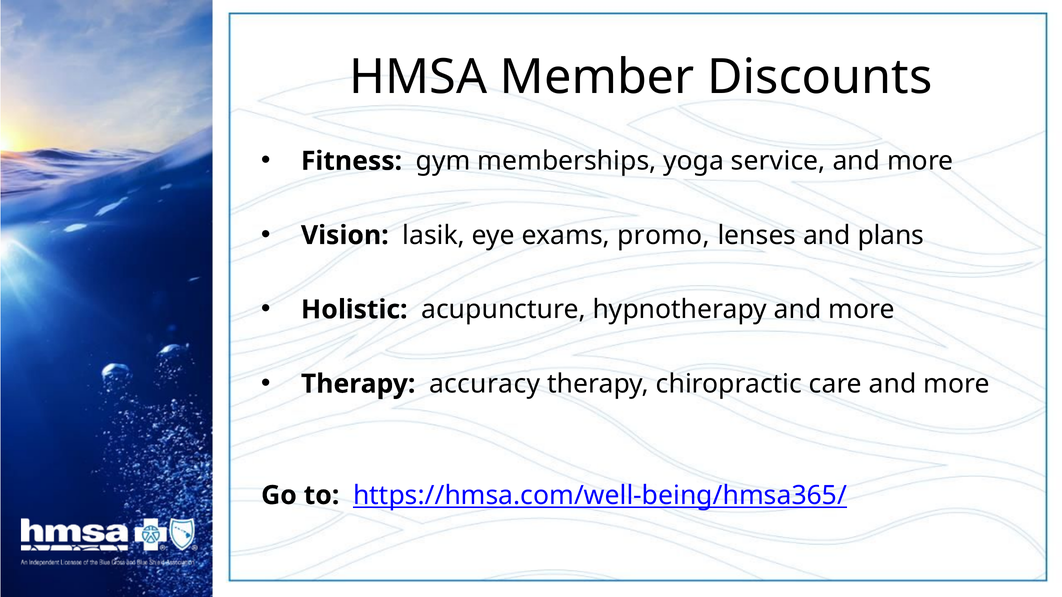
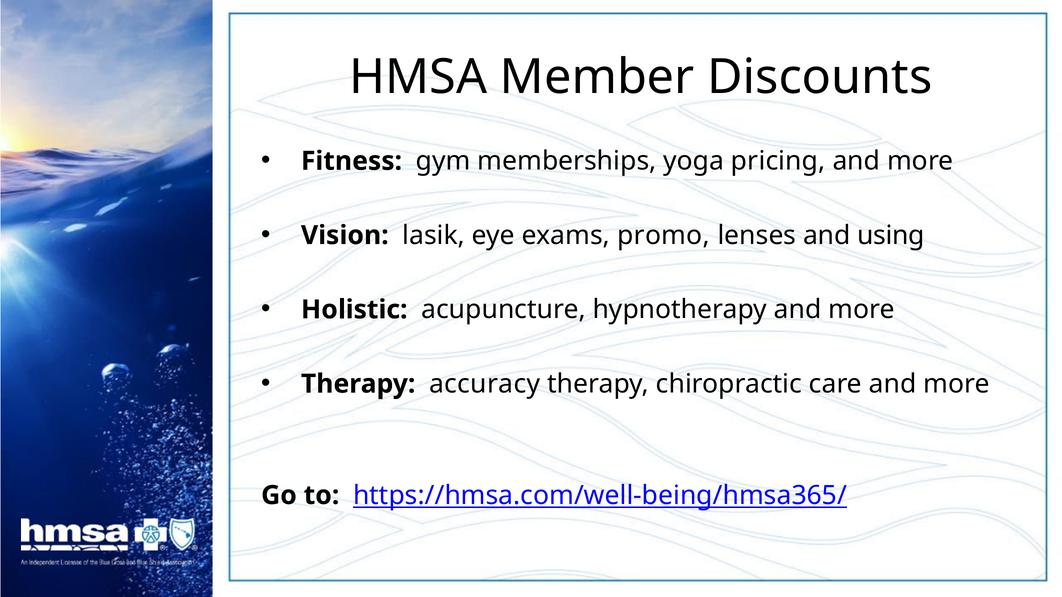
service: service -> pricing
plans: plans -> using
